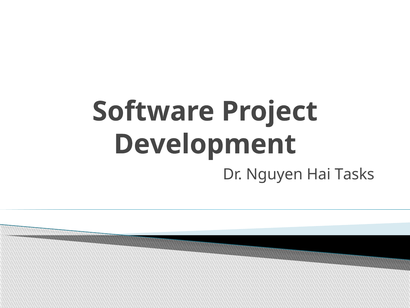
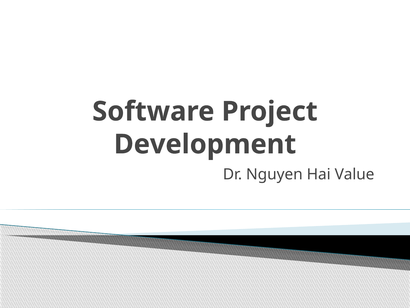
Tasks: Tasks -> Value
